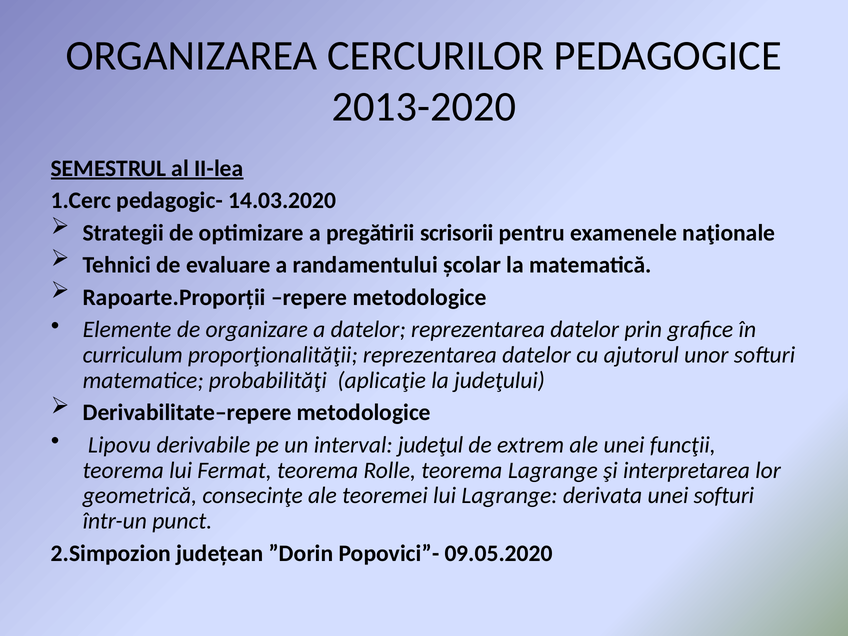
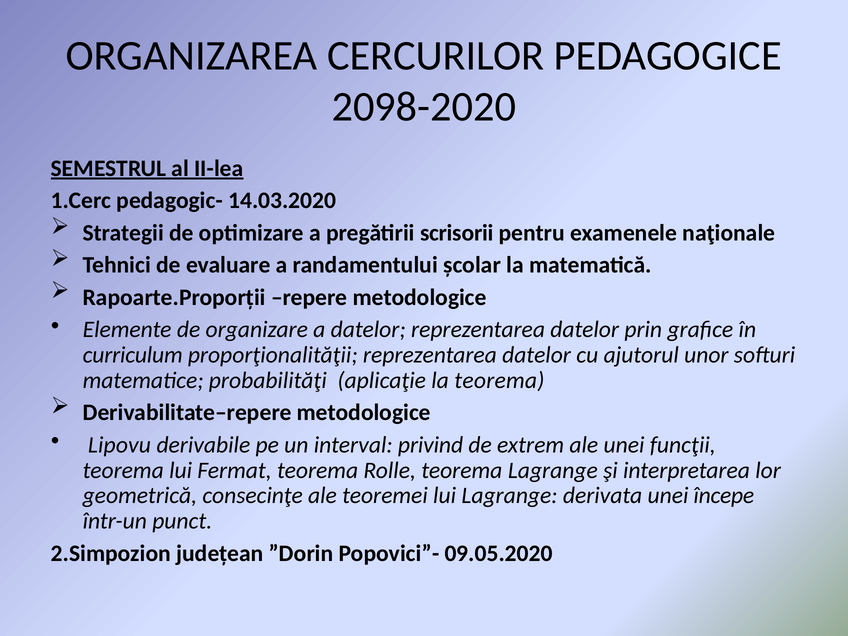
2013-2020: 2013-2020 -> 2098-2020
la judeţului: judeţului -> teorema
judeţul: judeţul -> privind
unei softuri: softuri -> începe
